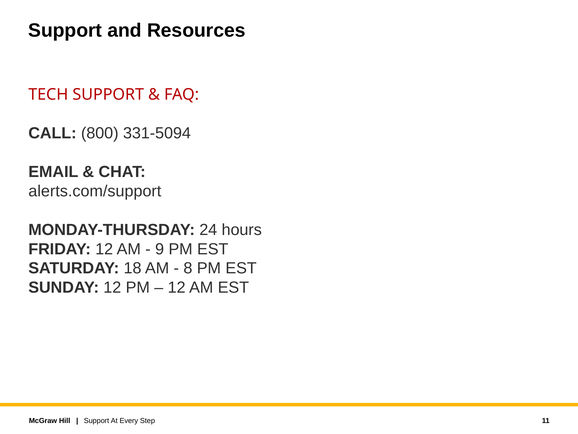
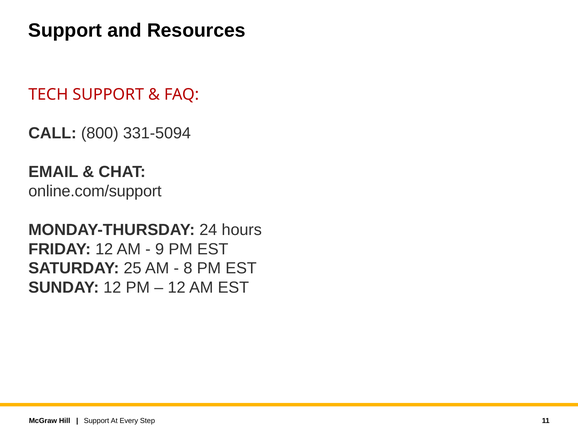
alerts.com/support: alerts.com/support -> online.com/support
18: 18 -> 25
